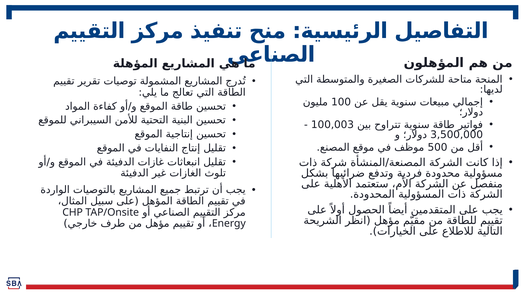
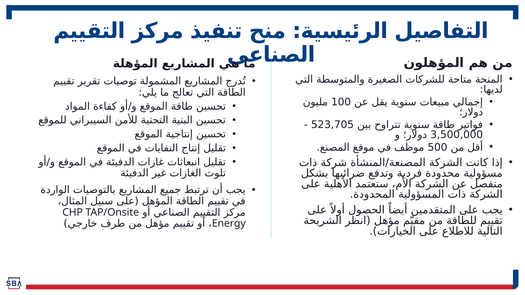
100,003: 100,003 -> 523,705
